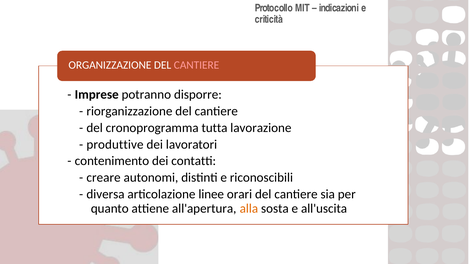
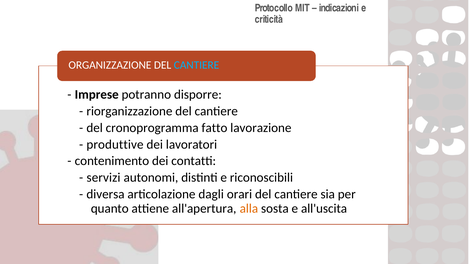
CANTIERE at (197, 65) colour: pink -> light blue
tutta: tutta -> fatto
creare: creare -> servizi
linee: linee -> dagli
